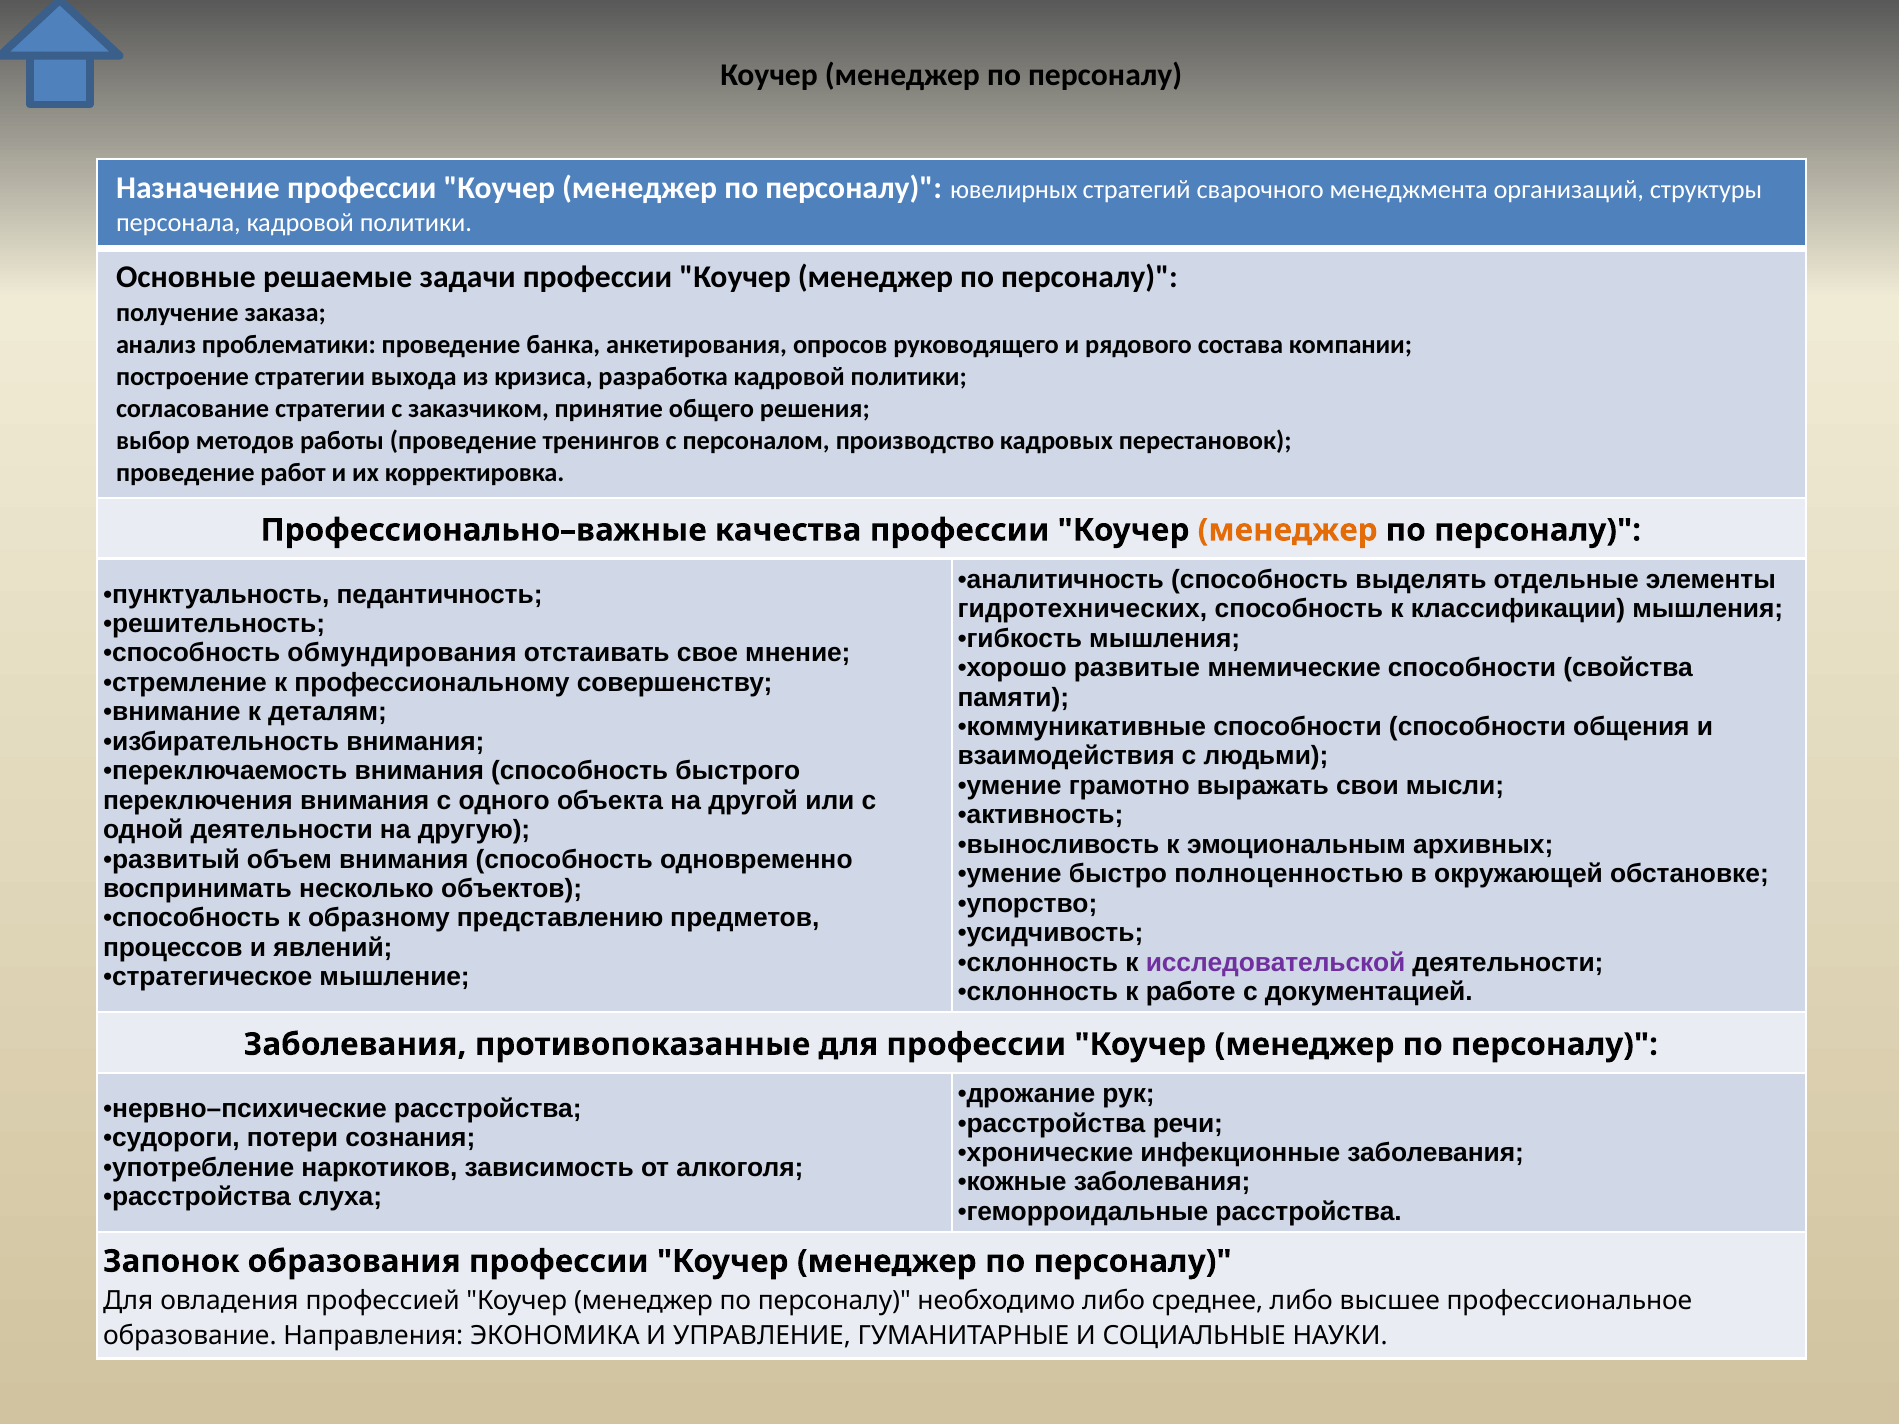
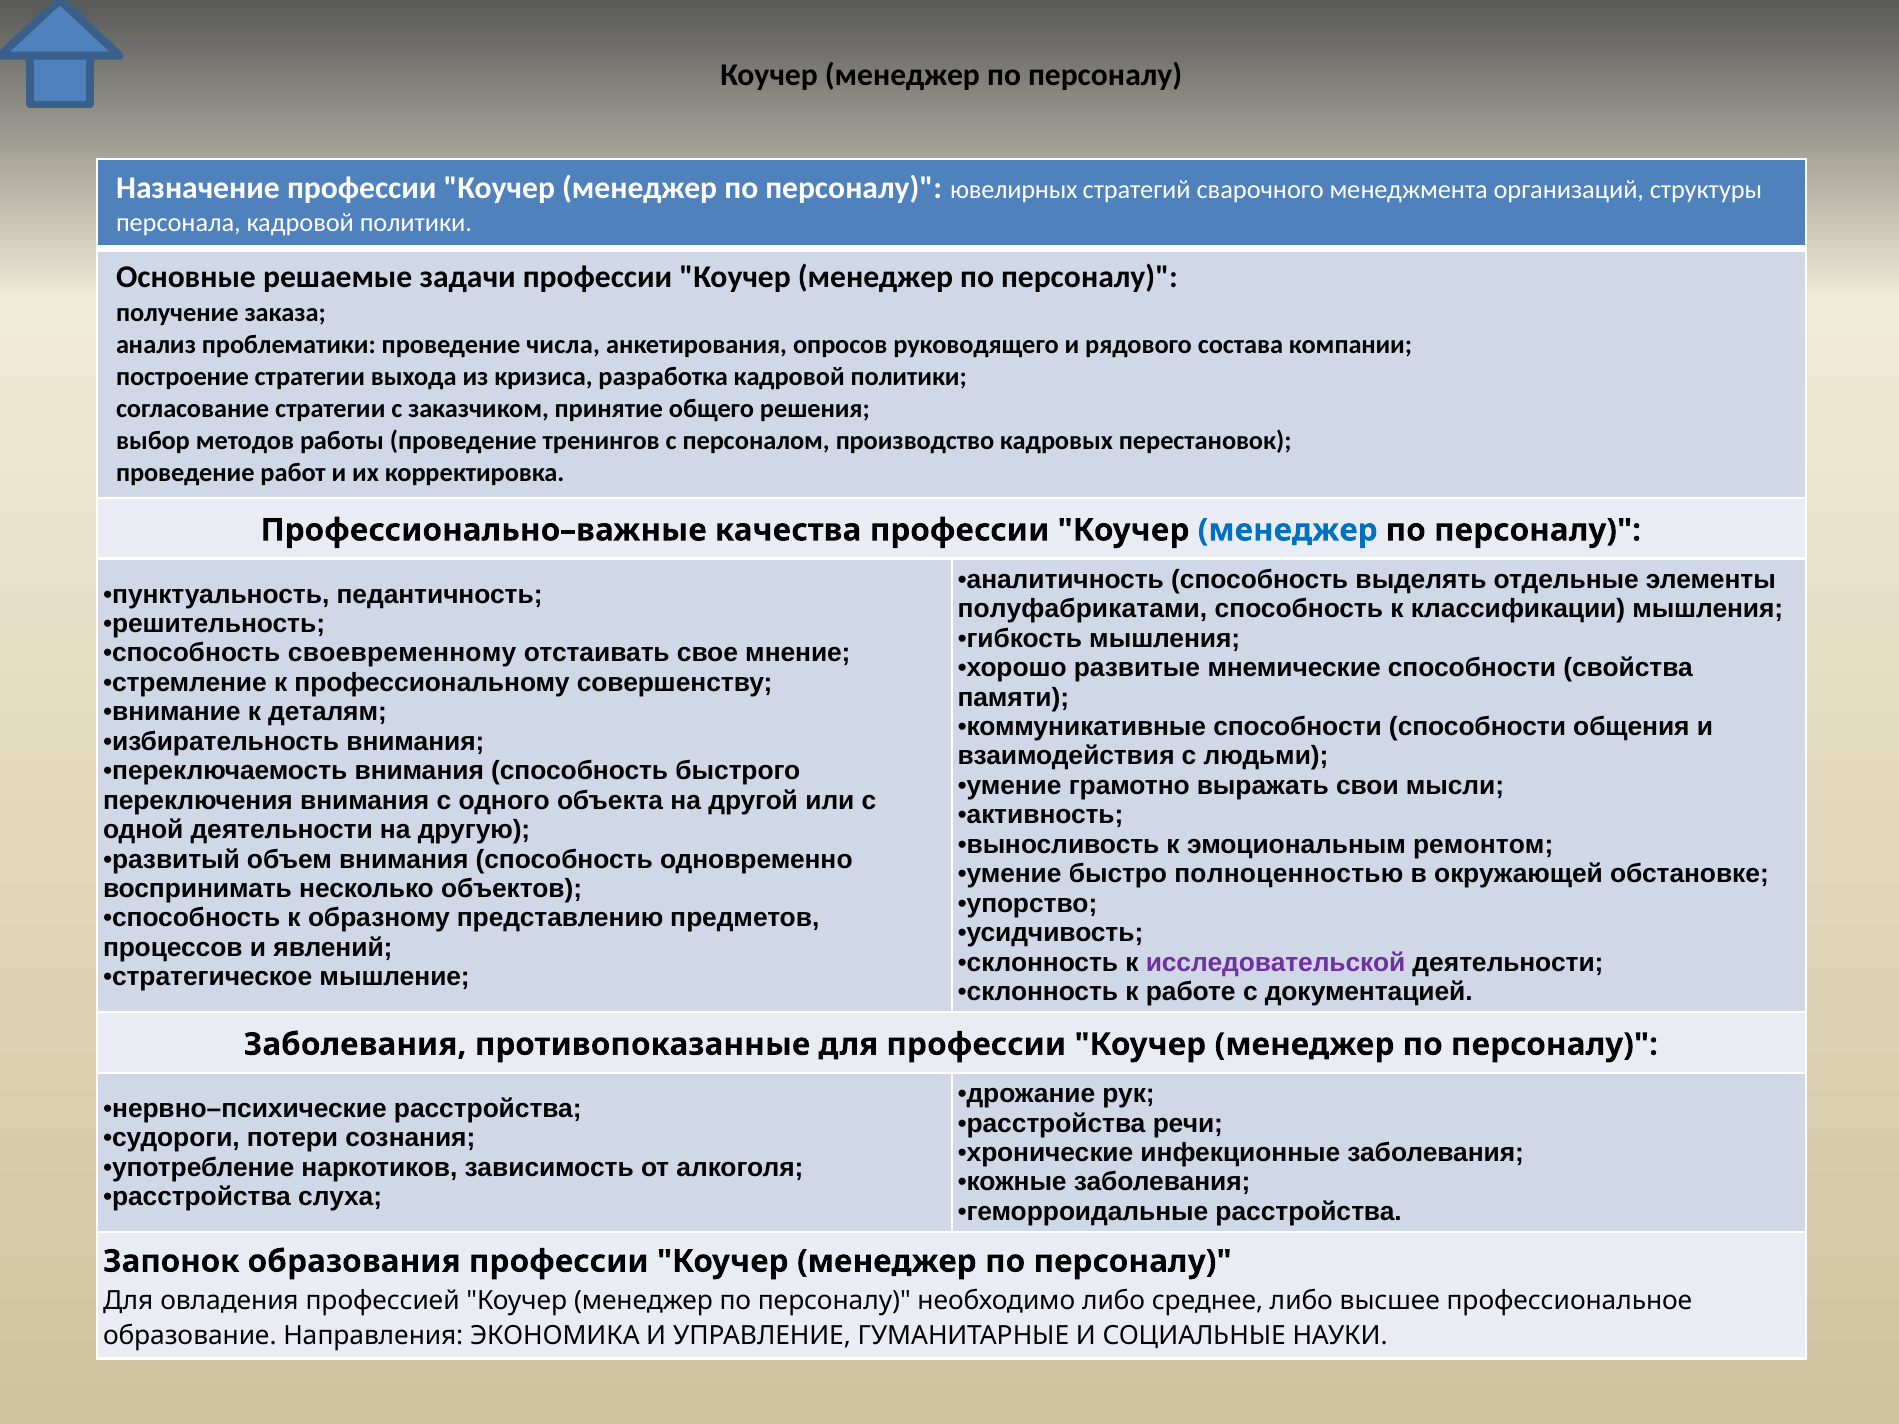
банка: банка -> числа
менеджер at (1288, 530) colour: orange -> blue
гидротехнических: гидротехнических -> полуфабрикатами
обмундирования: обмундирования -> своевременному
архивных: архивных -> ремонтом
